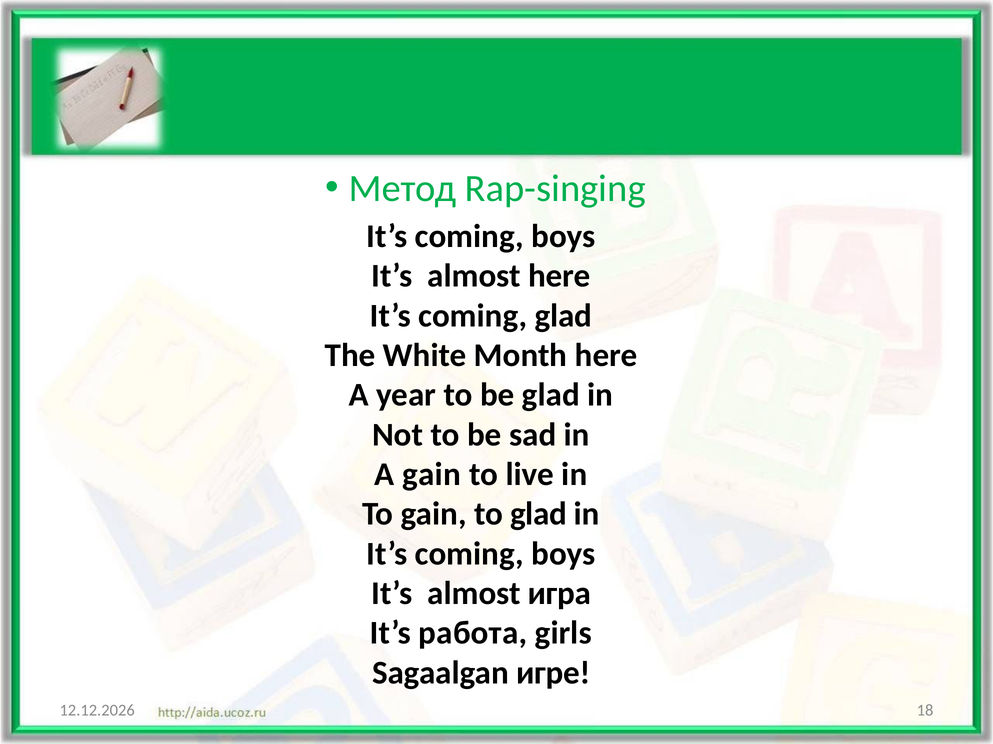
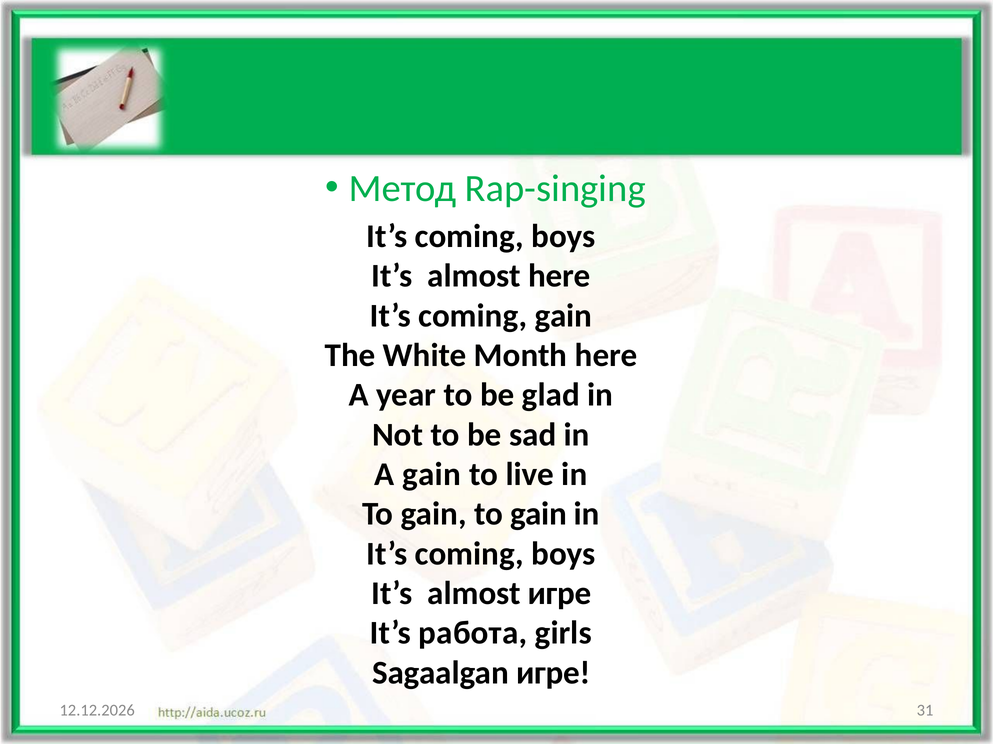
coming glad: glad -> gain
gain to glad: glad -> gain
almost игра: игра -> игре
18: 18 -> 31
